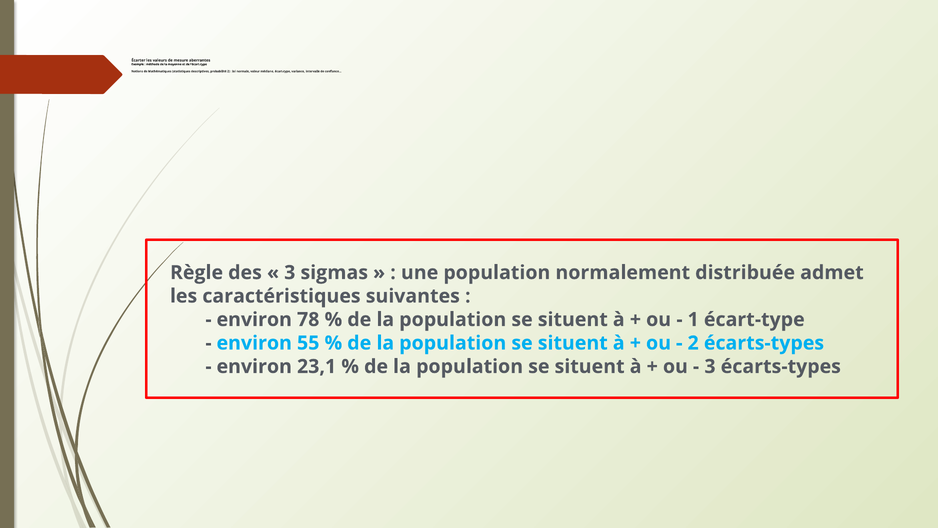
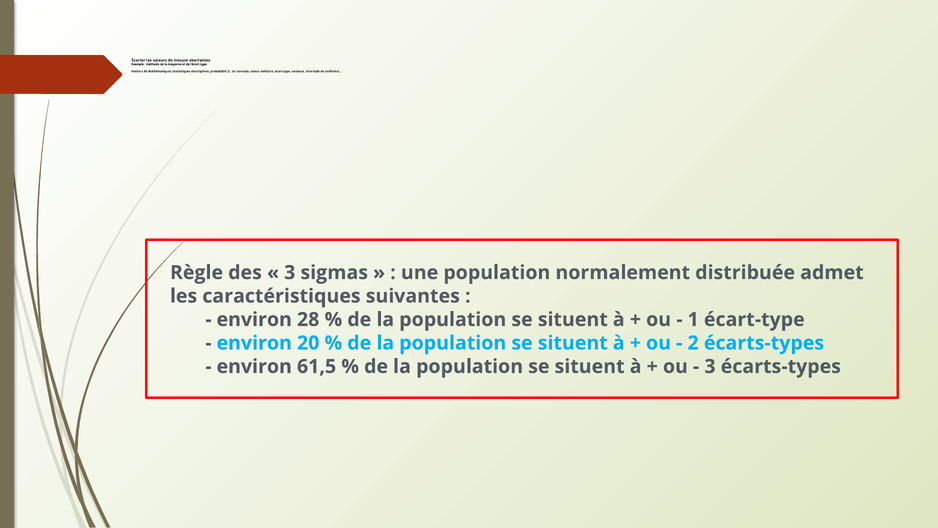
78: 78 -> 28
55: 55 -> 20
23,1: 23,1 -> 61,5
